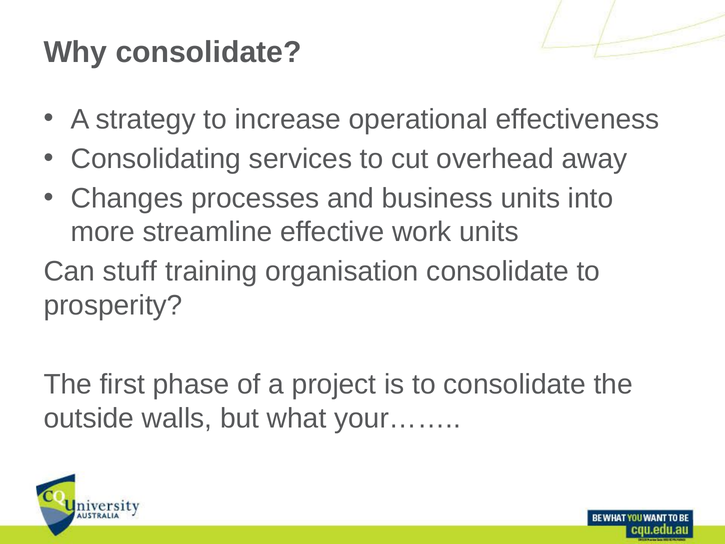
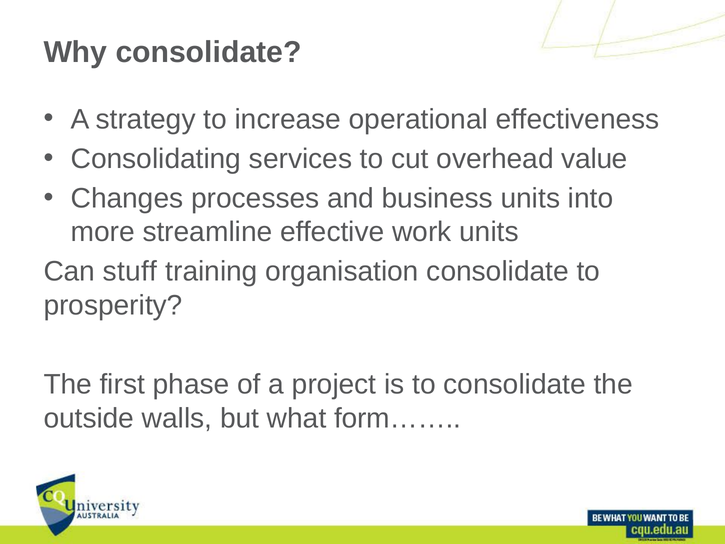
away: away -> value
your……: your…… -> form……
